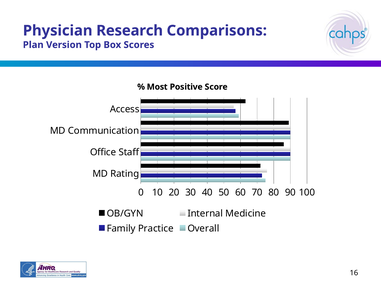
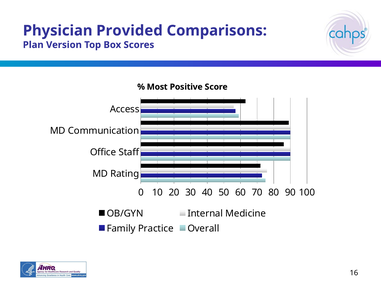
Research: Research -> Provided
